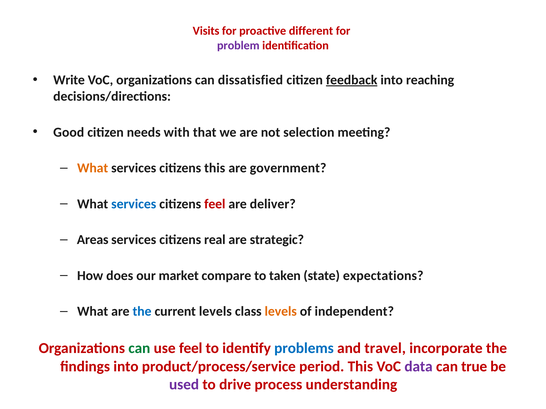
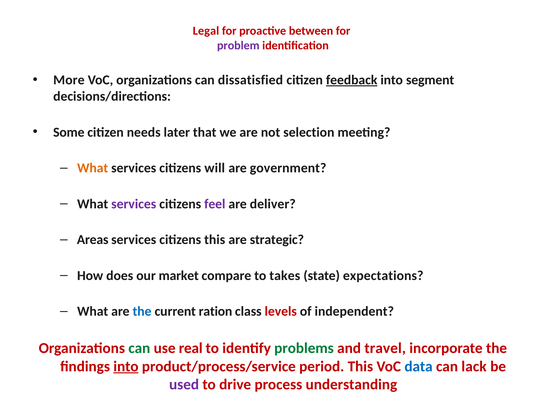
Visits: Visits -> Legal
different: different -> between
Write: Write -> More
reaching: reaching -> segment
Good: Good -> Some
with: with -> later
citizens this: this -> will
services at (134, 204) colour: blue -> purple
feel at (215, 204) colour: red -> purple
citizens real: real -> this
taken: taken -> takes
current levels: levels -> ration
levels at (281, 312) colour: orange -> red
use feel: feel -> real
problems colour: blue -> green
into at (126, 367) underline: none -> present
data colour: purple -> blue
true: true -> lack
